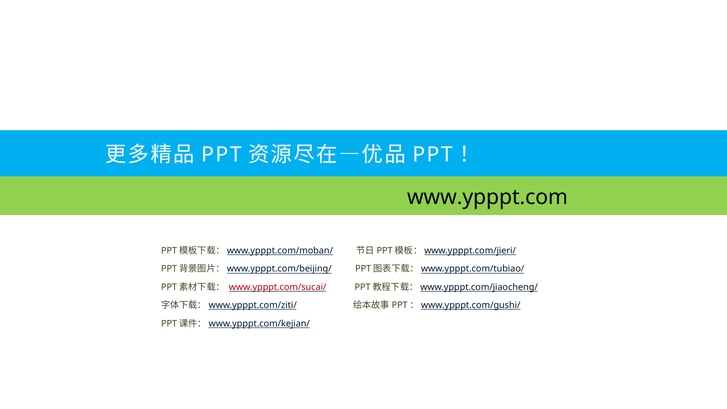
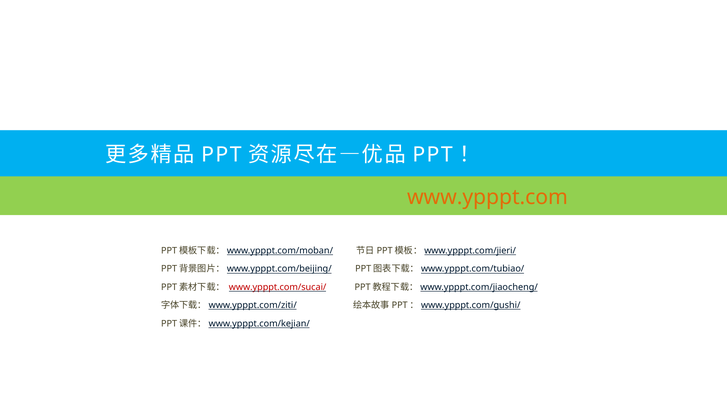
www.ypppt.com colour: black -> orange
